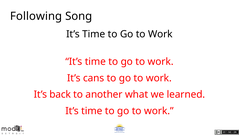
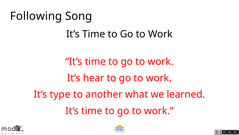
cans: cans -> hear
back: back -> type
